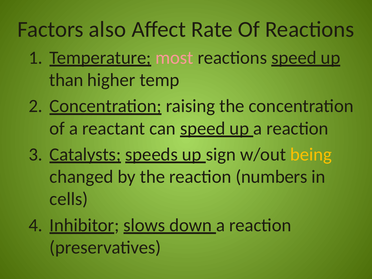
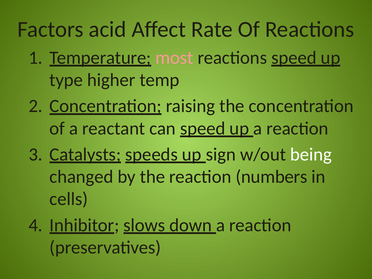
also: also -> acid
than: than -> type
being colour: yellow -> white
